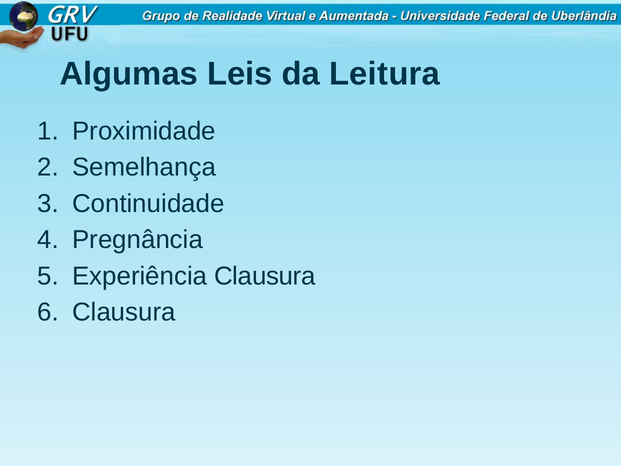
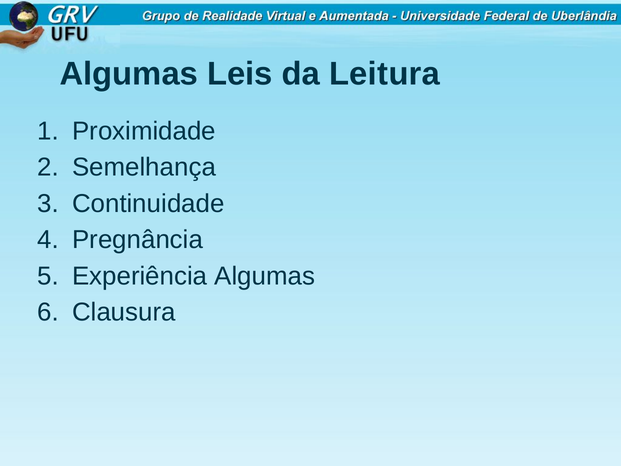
Experiência Clausura: Clausura -> Algumas
